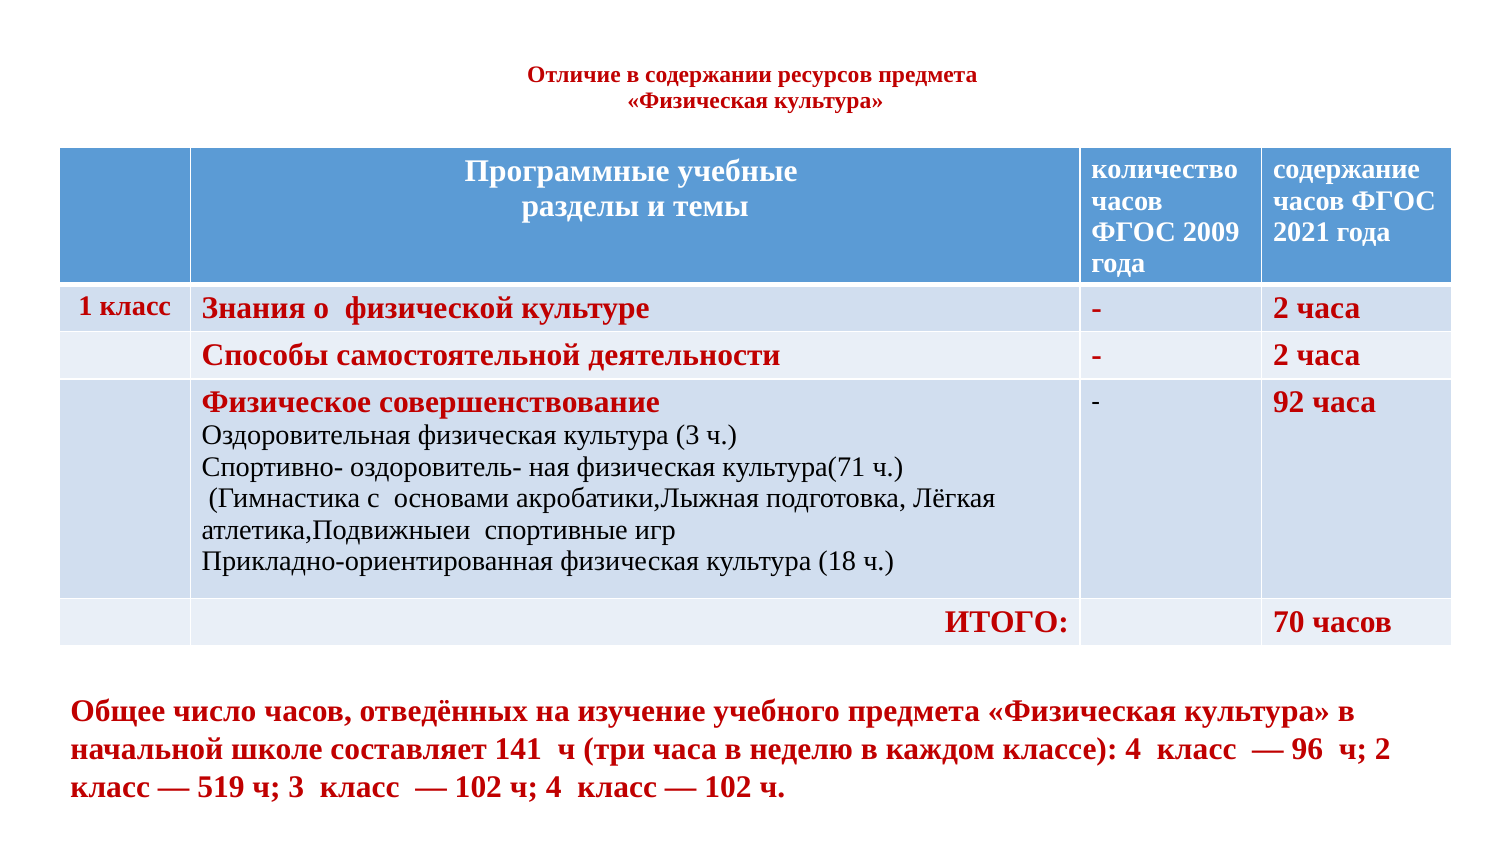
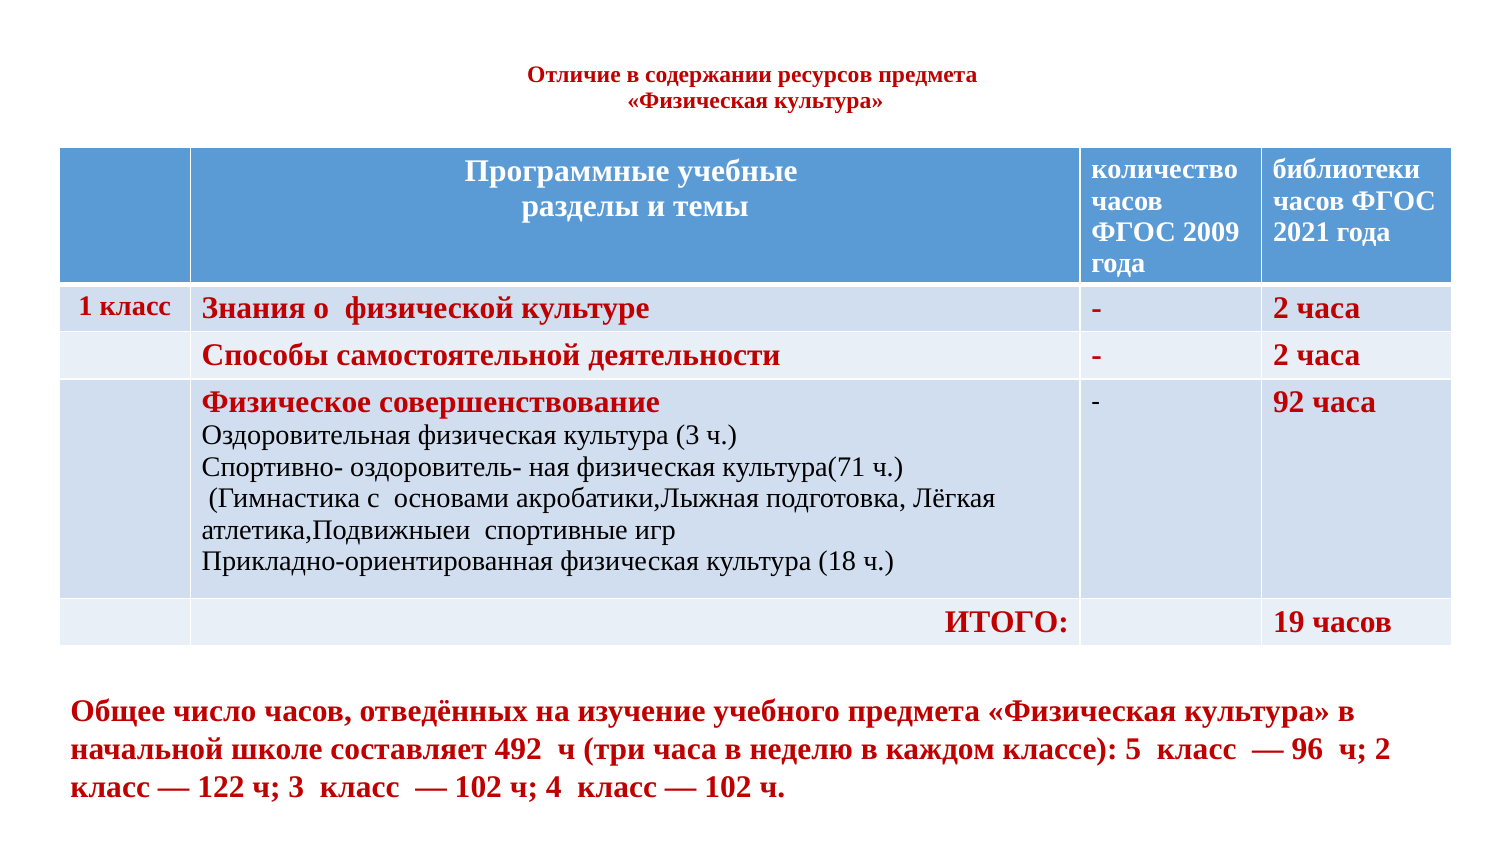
содержание: содержание -> библиотеки
70: 70 -> 19
141: 141 -> 492
классе 4: 4 -> 5
519: 519 -> 122
